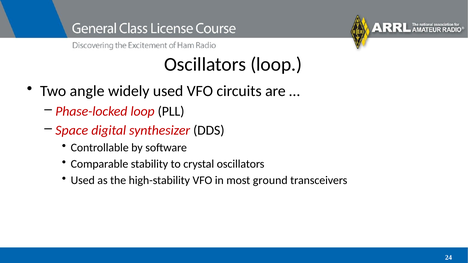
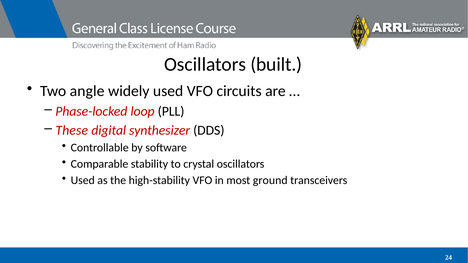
Oscillators loop: loop -> built
Space: Space -> These
